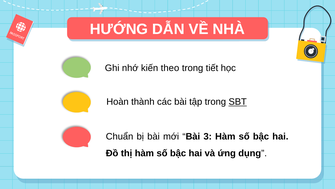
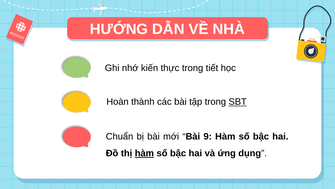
theo: theo -> thực
3: 3 -> 9
hàm at (144, 153) underline: none -> present
